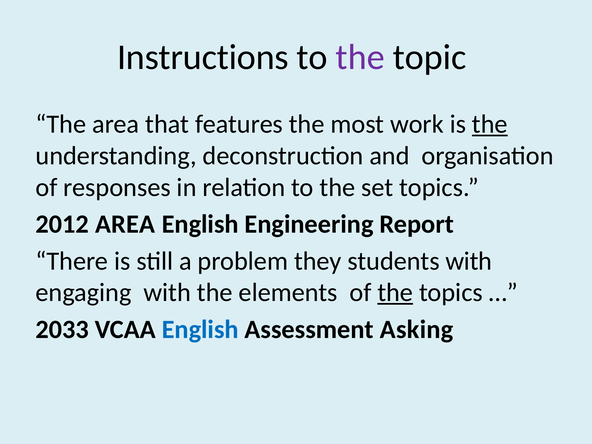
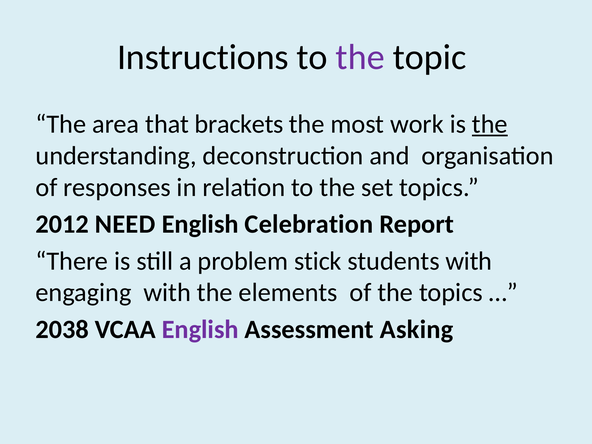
features: features -> brackets
2012 AREA: AREA -> NEED
Engineering: Engineering -> Celebration
they: they -> stick
the at (395, 293) underline: present -> none
2033: 2033 -> 2038
English at (200, 329) colour: blue -> purple
